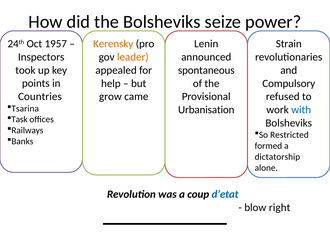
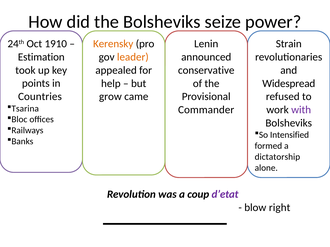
1957: 1957 -> 1910
Inspectors: Inspectors -> Estimation
spontaneous: spontaneous -> conservative
Compulsory: Compulsory -> Widespread
Urbanisation: Urbanisation -> Commander
with colour: blue -> purple
Task: Task -> Bloc
Restricted: Restricted -> Intensified
d’etat colour: blue -> purple
